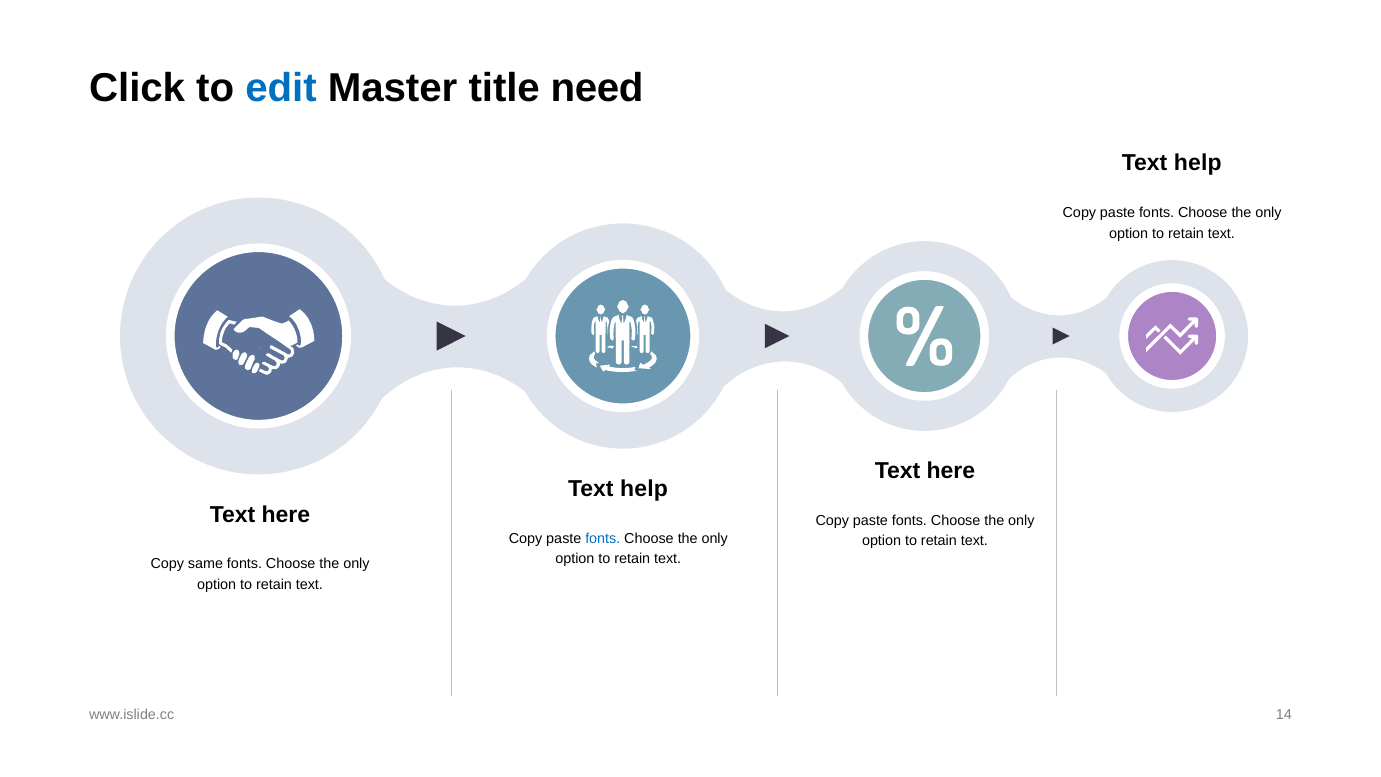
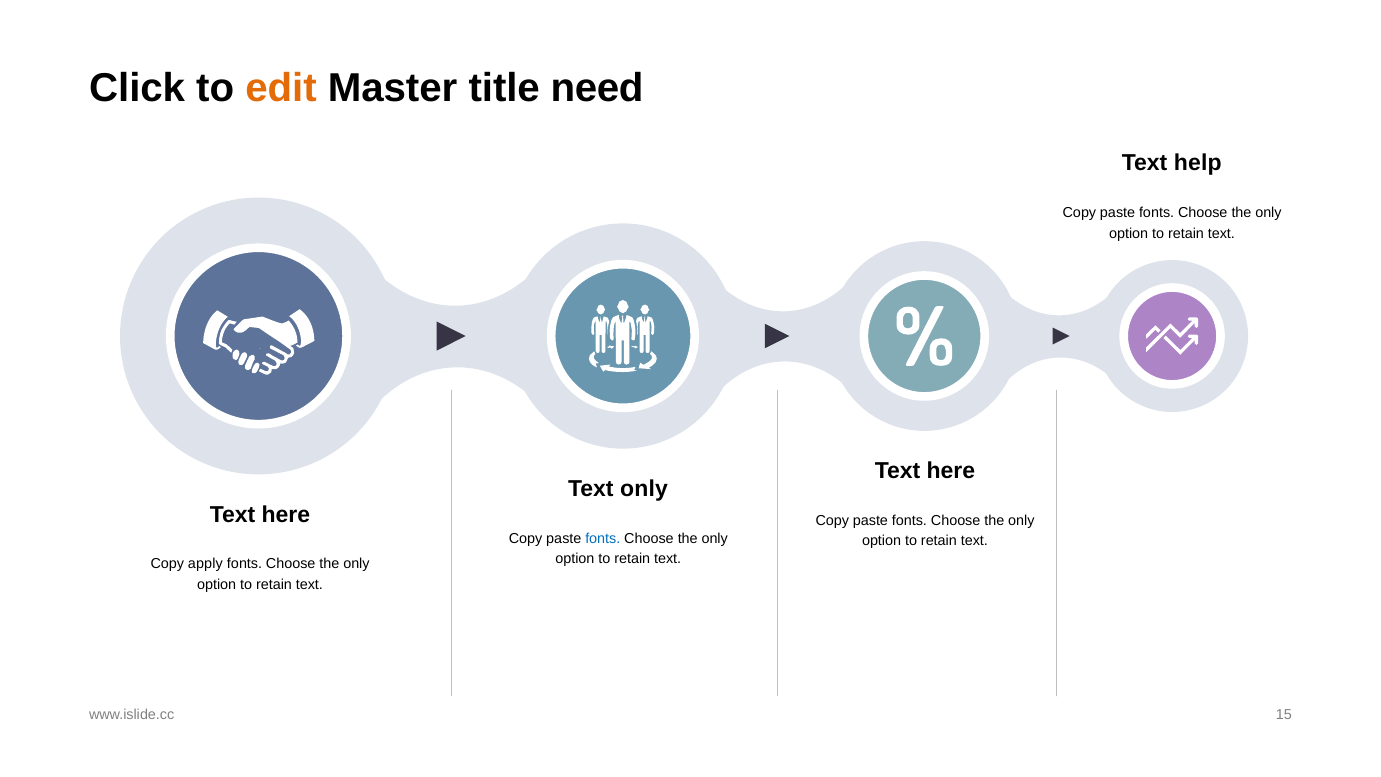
edit colour: blue -> orange
help at (644, 489): help -> only
same: same -> apply
14: 14 -> 15
